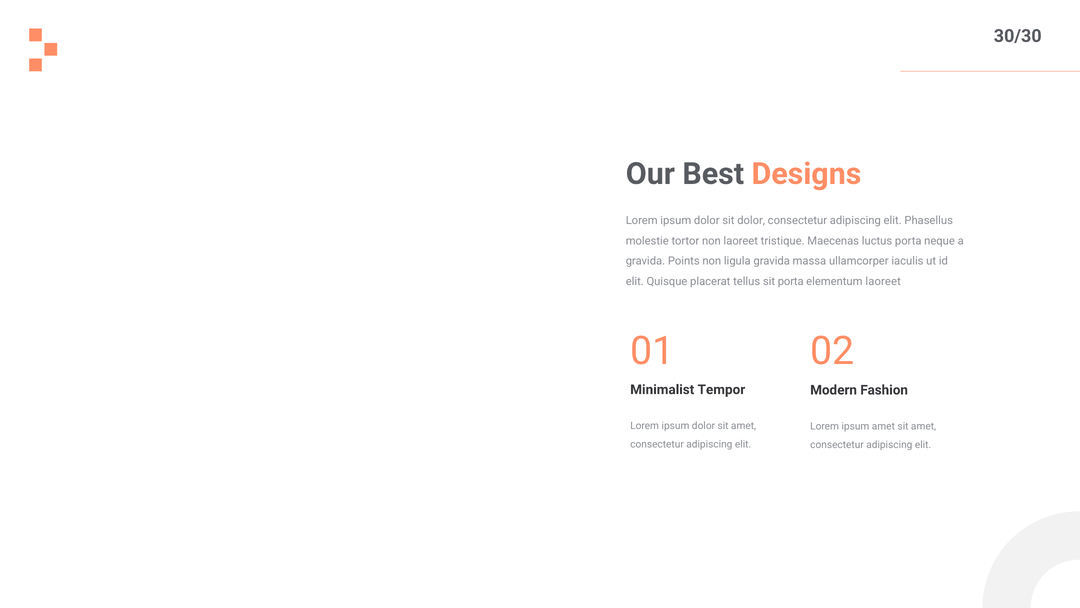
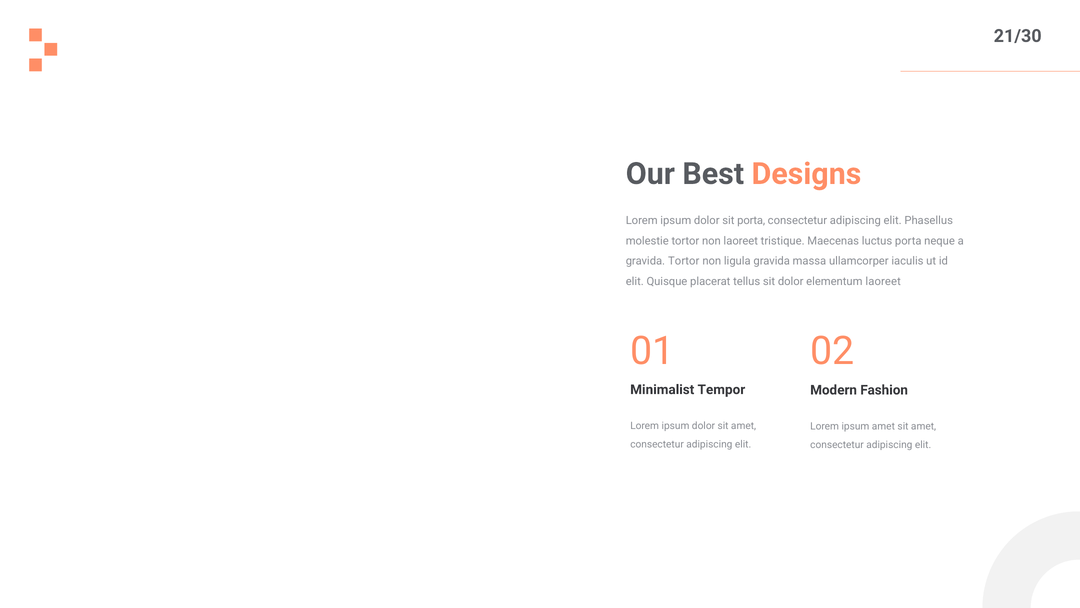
30/30: 30/30 -> 21/30
sit dolor: dolor -> porta
gravida Points: Points -> Tortor
sit porta: porta -> dolor
